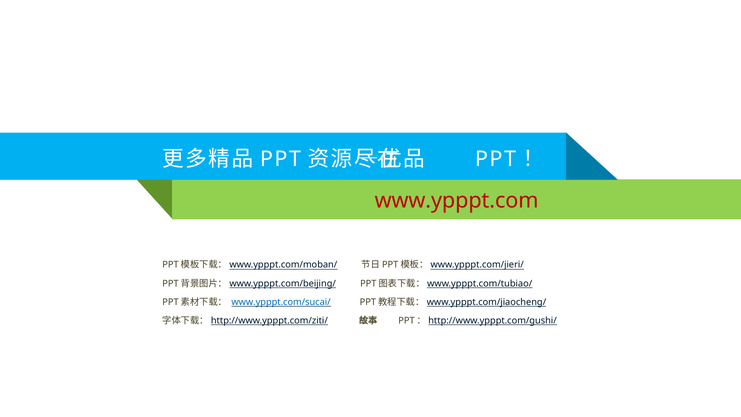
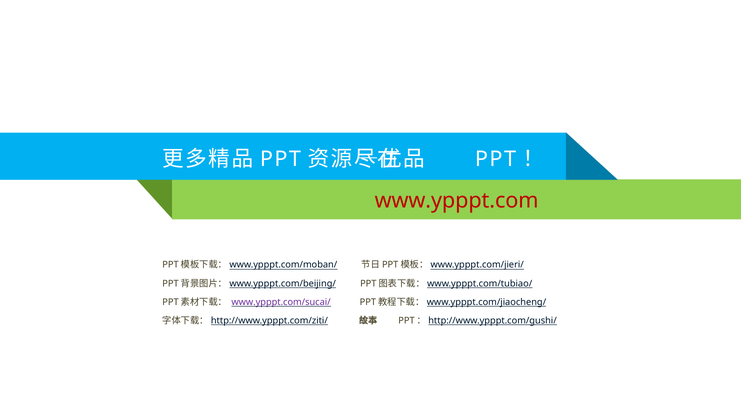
www.ypppt.com/sucai/ colour: blue -> purple
